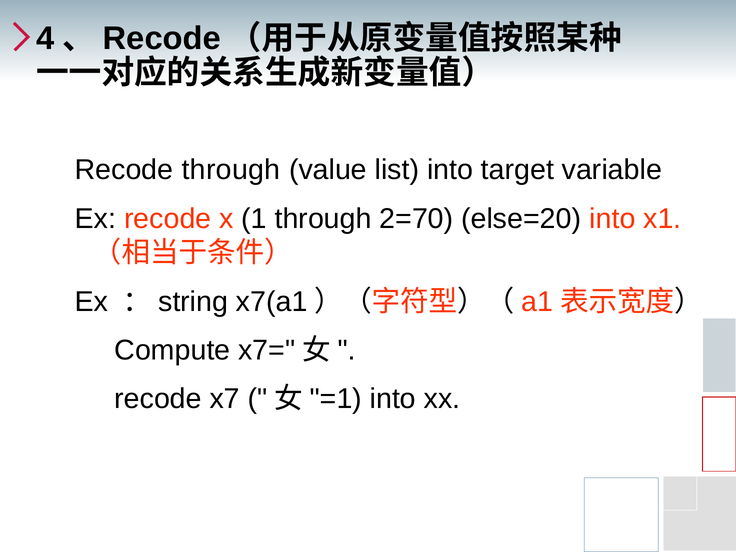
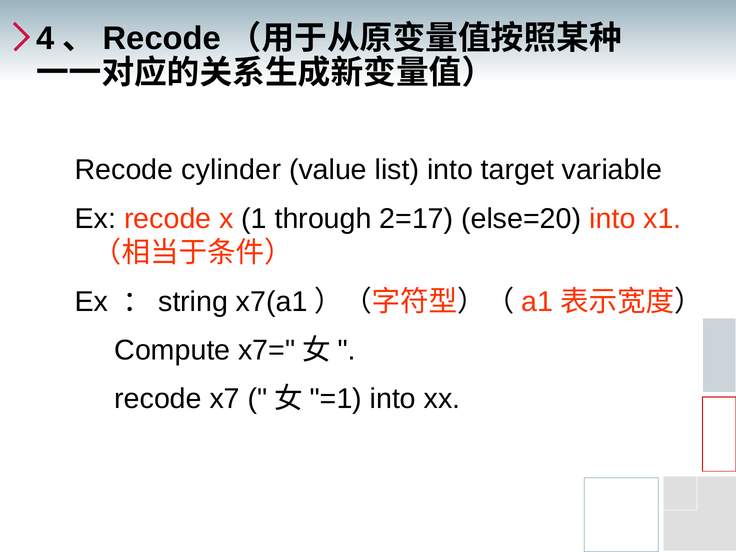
Recode through: through -> cylinder
2=70: 2=70 -> 2=17
